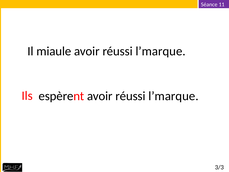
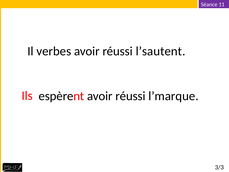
miaule: miaule -> verbes
l’marque at (161, 51): l’marque -> l’sautent
